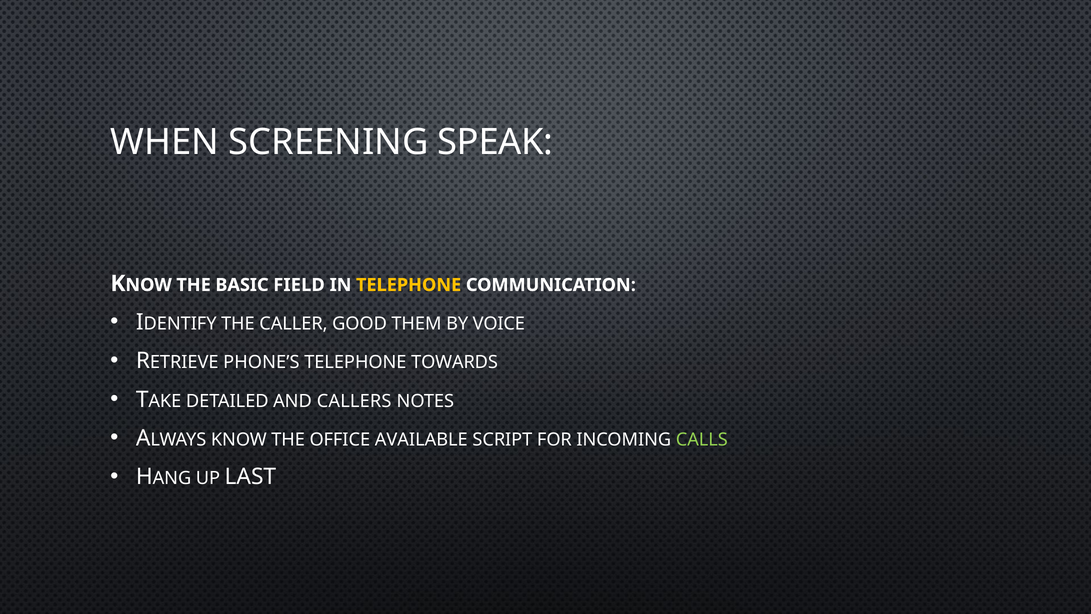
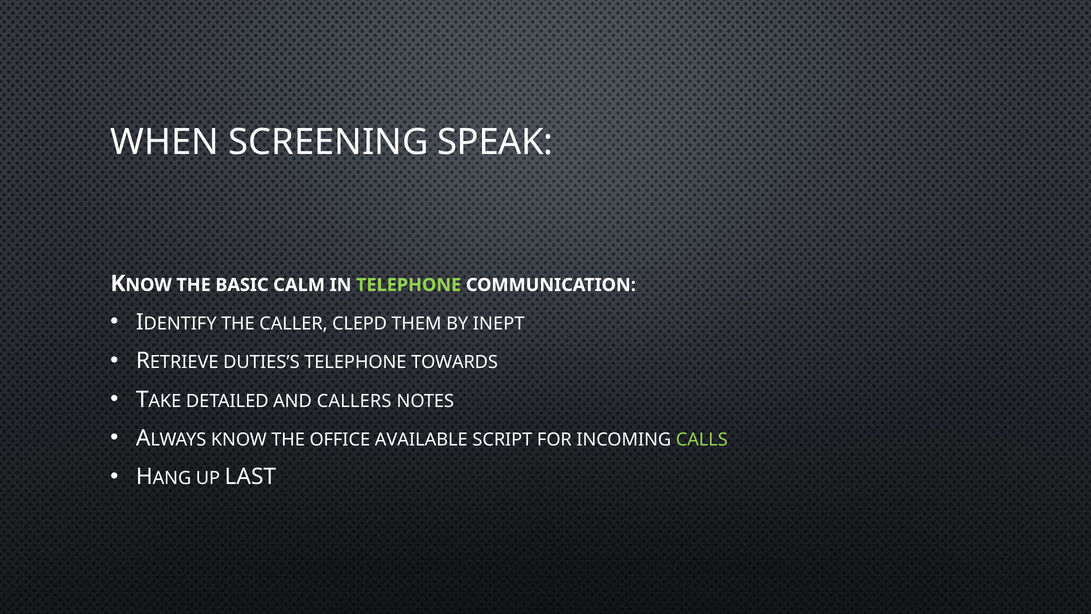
FIELD: FIELD -> CALM
TELEPHONE at (409, 285) colour: yellow -> light green
GOOD: GOOD -> CLEPD
VOICE: VOICE -> INEPT
PHONE’S: PHONE’S -> DUTIES’S
